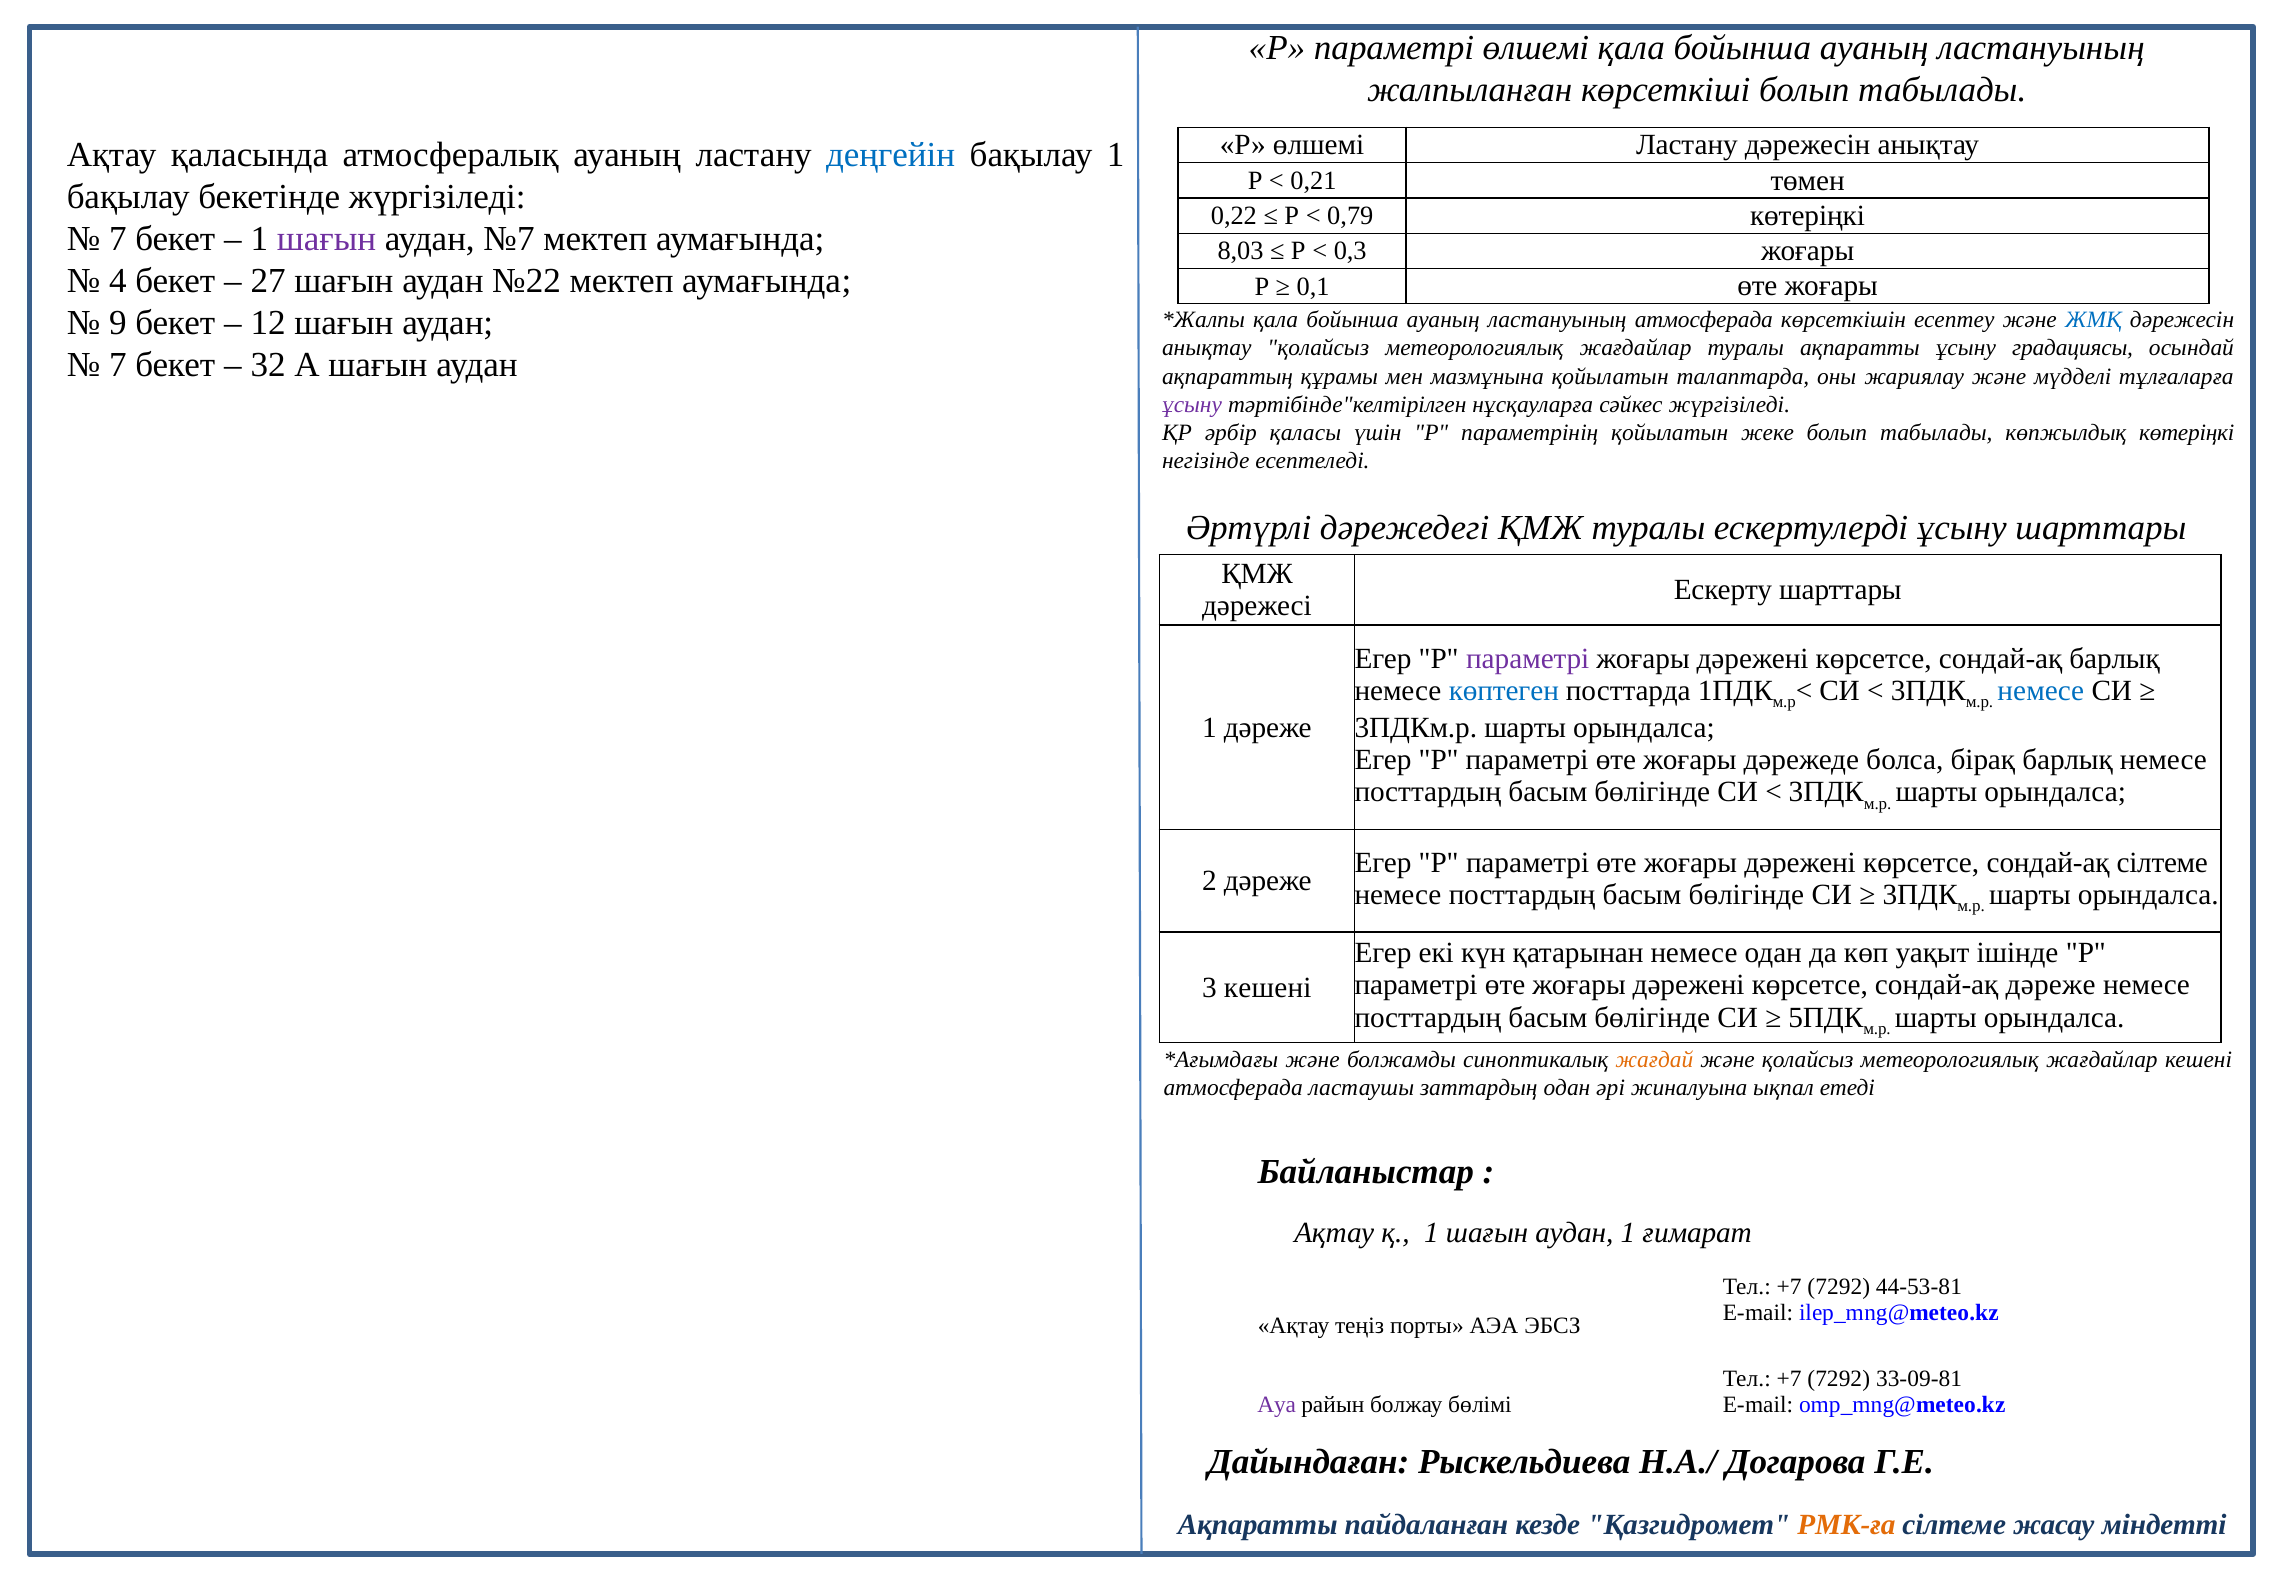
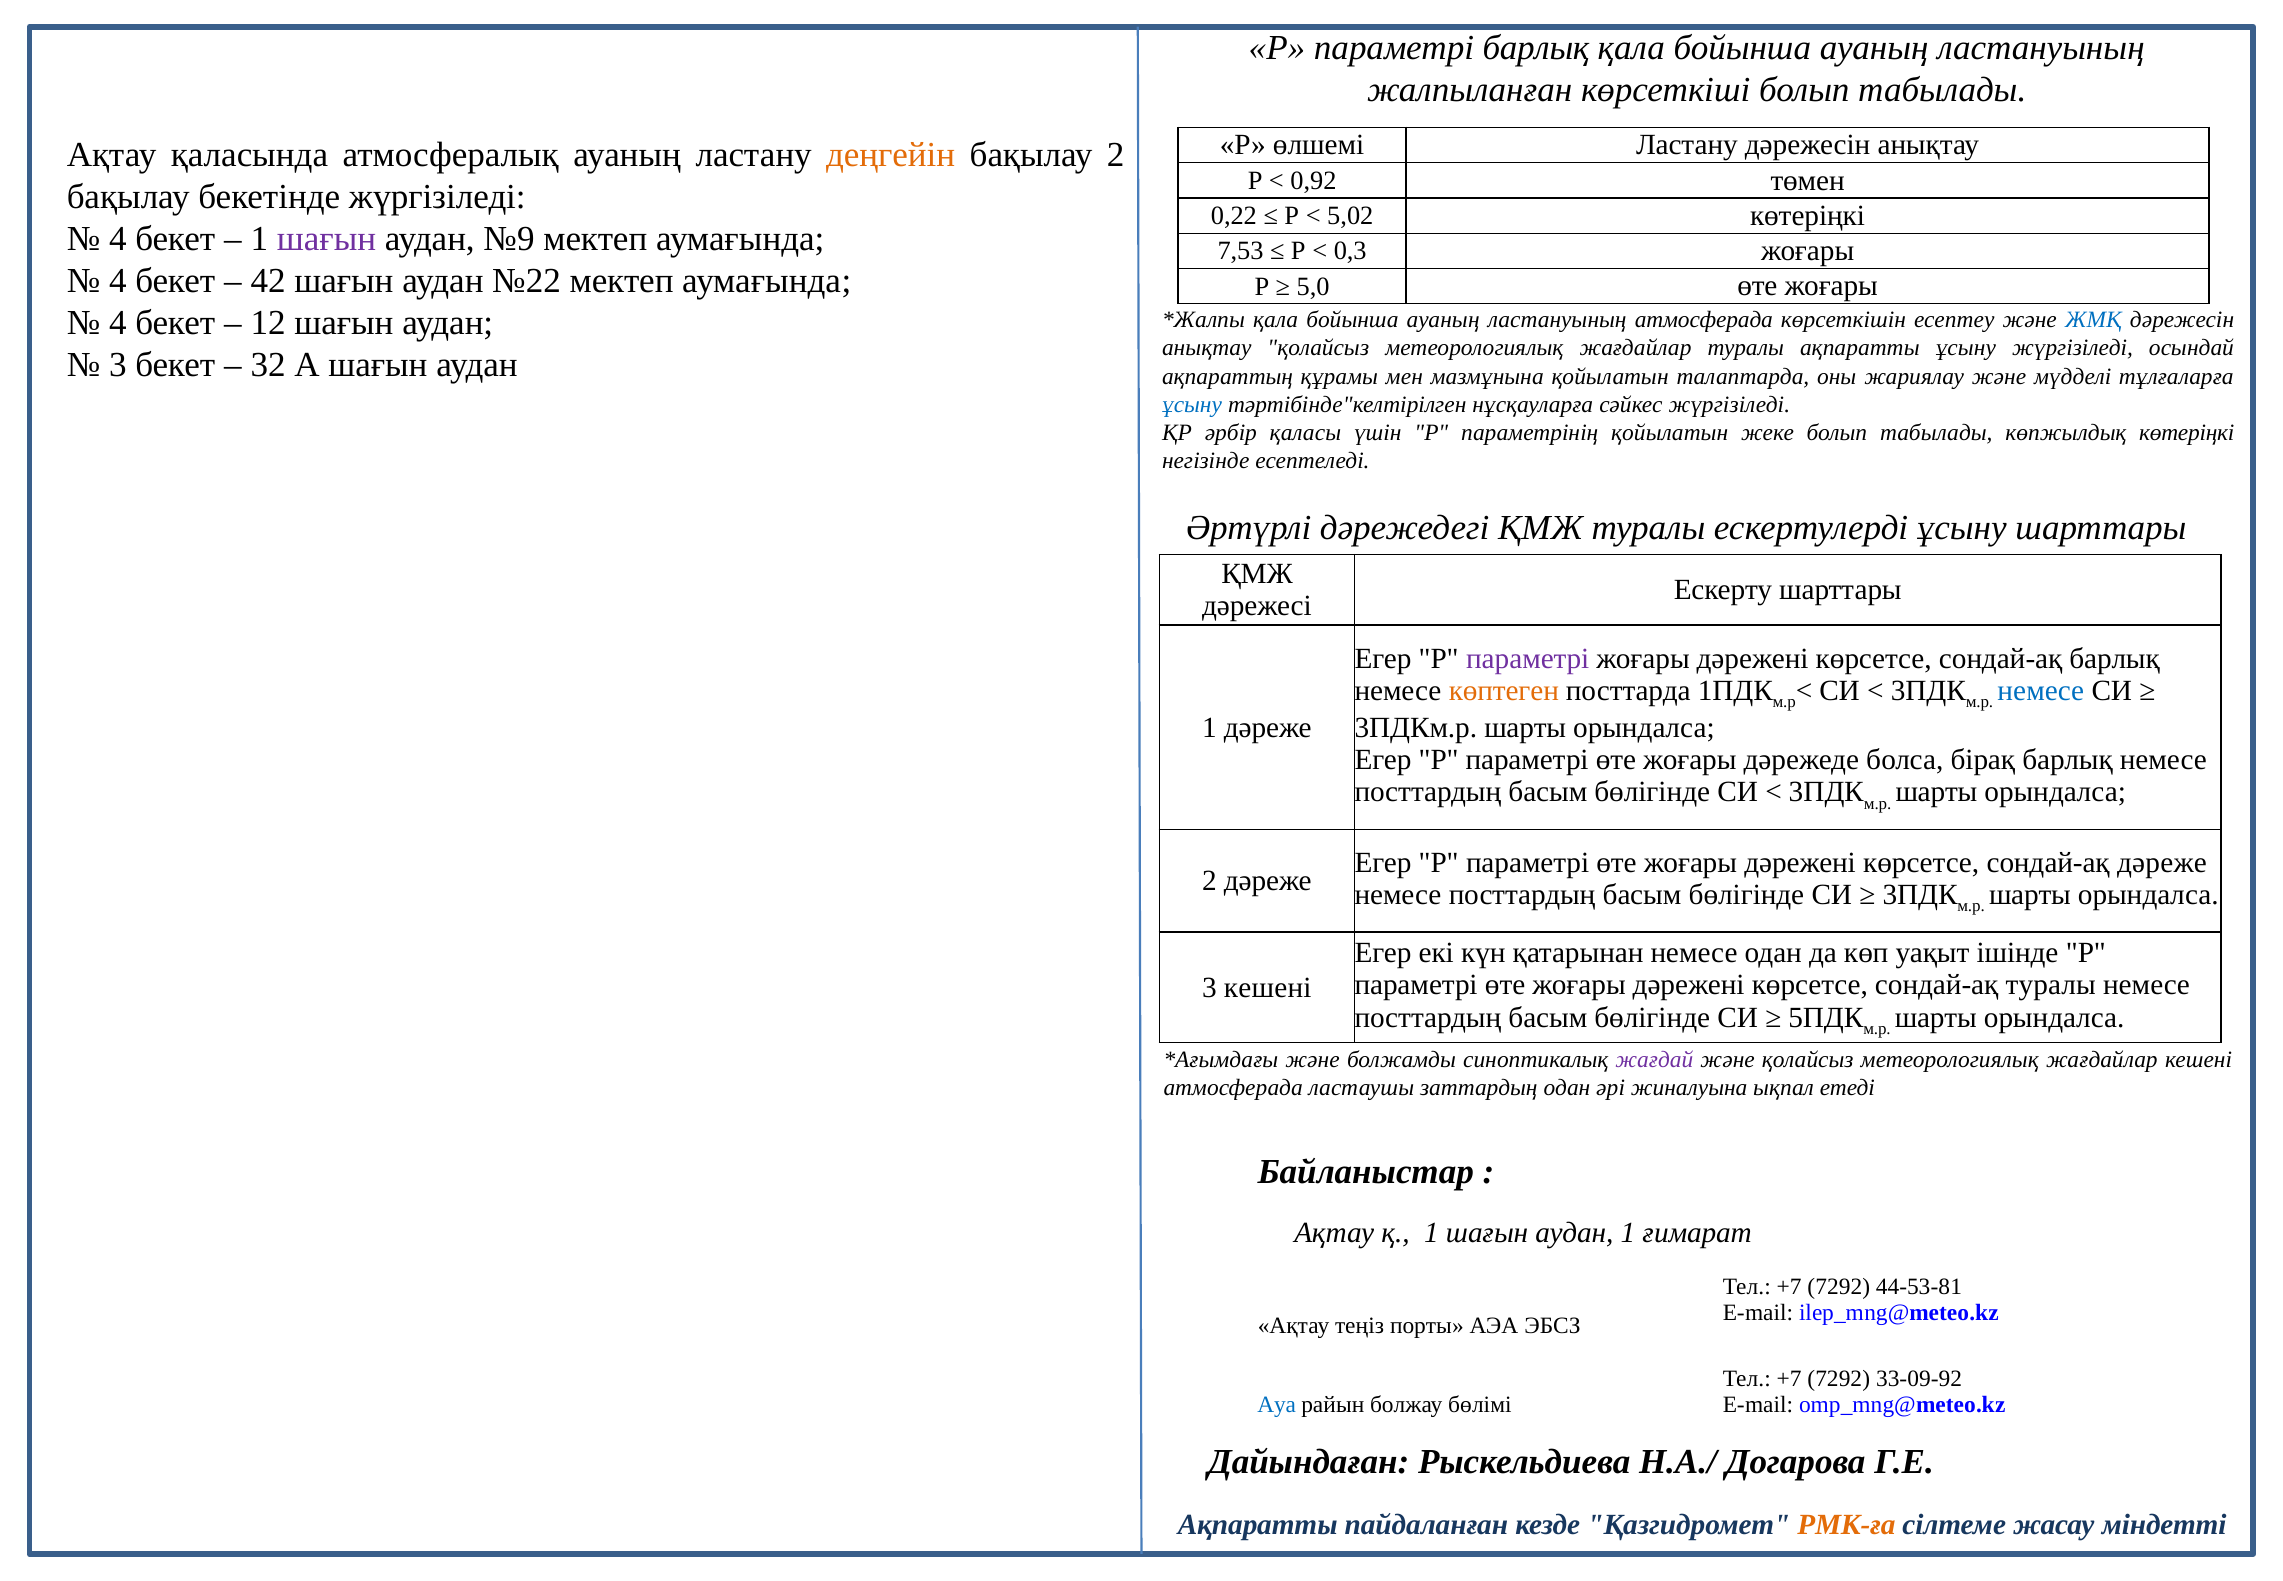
параметрі өлшемі: өлшемі -> барлық
деңгейін colour: blue -> orange
бақылау 1: 1 -> 2
0,21: 0,21 -> 0,92
0,79: 0,79 -> 5,02
7 at (118, 239): 7 -> 4
№7: №7 -> №9
8,03: 8,03 -> 7,53
27: 27 -> 42
0,1: 0,1 -> 5,0
9 at (118, 323): 9 -> 4
ұсыну градациясы: градациясы -> жүргізіледі
7 at (118, 365): 7 -> 3
ұсыну at (1192, 404) colour: purple -> blue
көптеген colour: blue -> orange
сондай-ақ сілтеме: сілтеме -> дәреже
сондай-ақ дәреже: дәреже -> туралы
жағдай colour: orange -> purple
33-09-81: 33-09-81 -> 33-09-92
Ауа colour: purple -> blue
